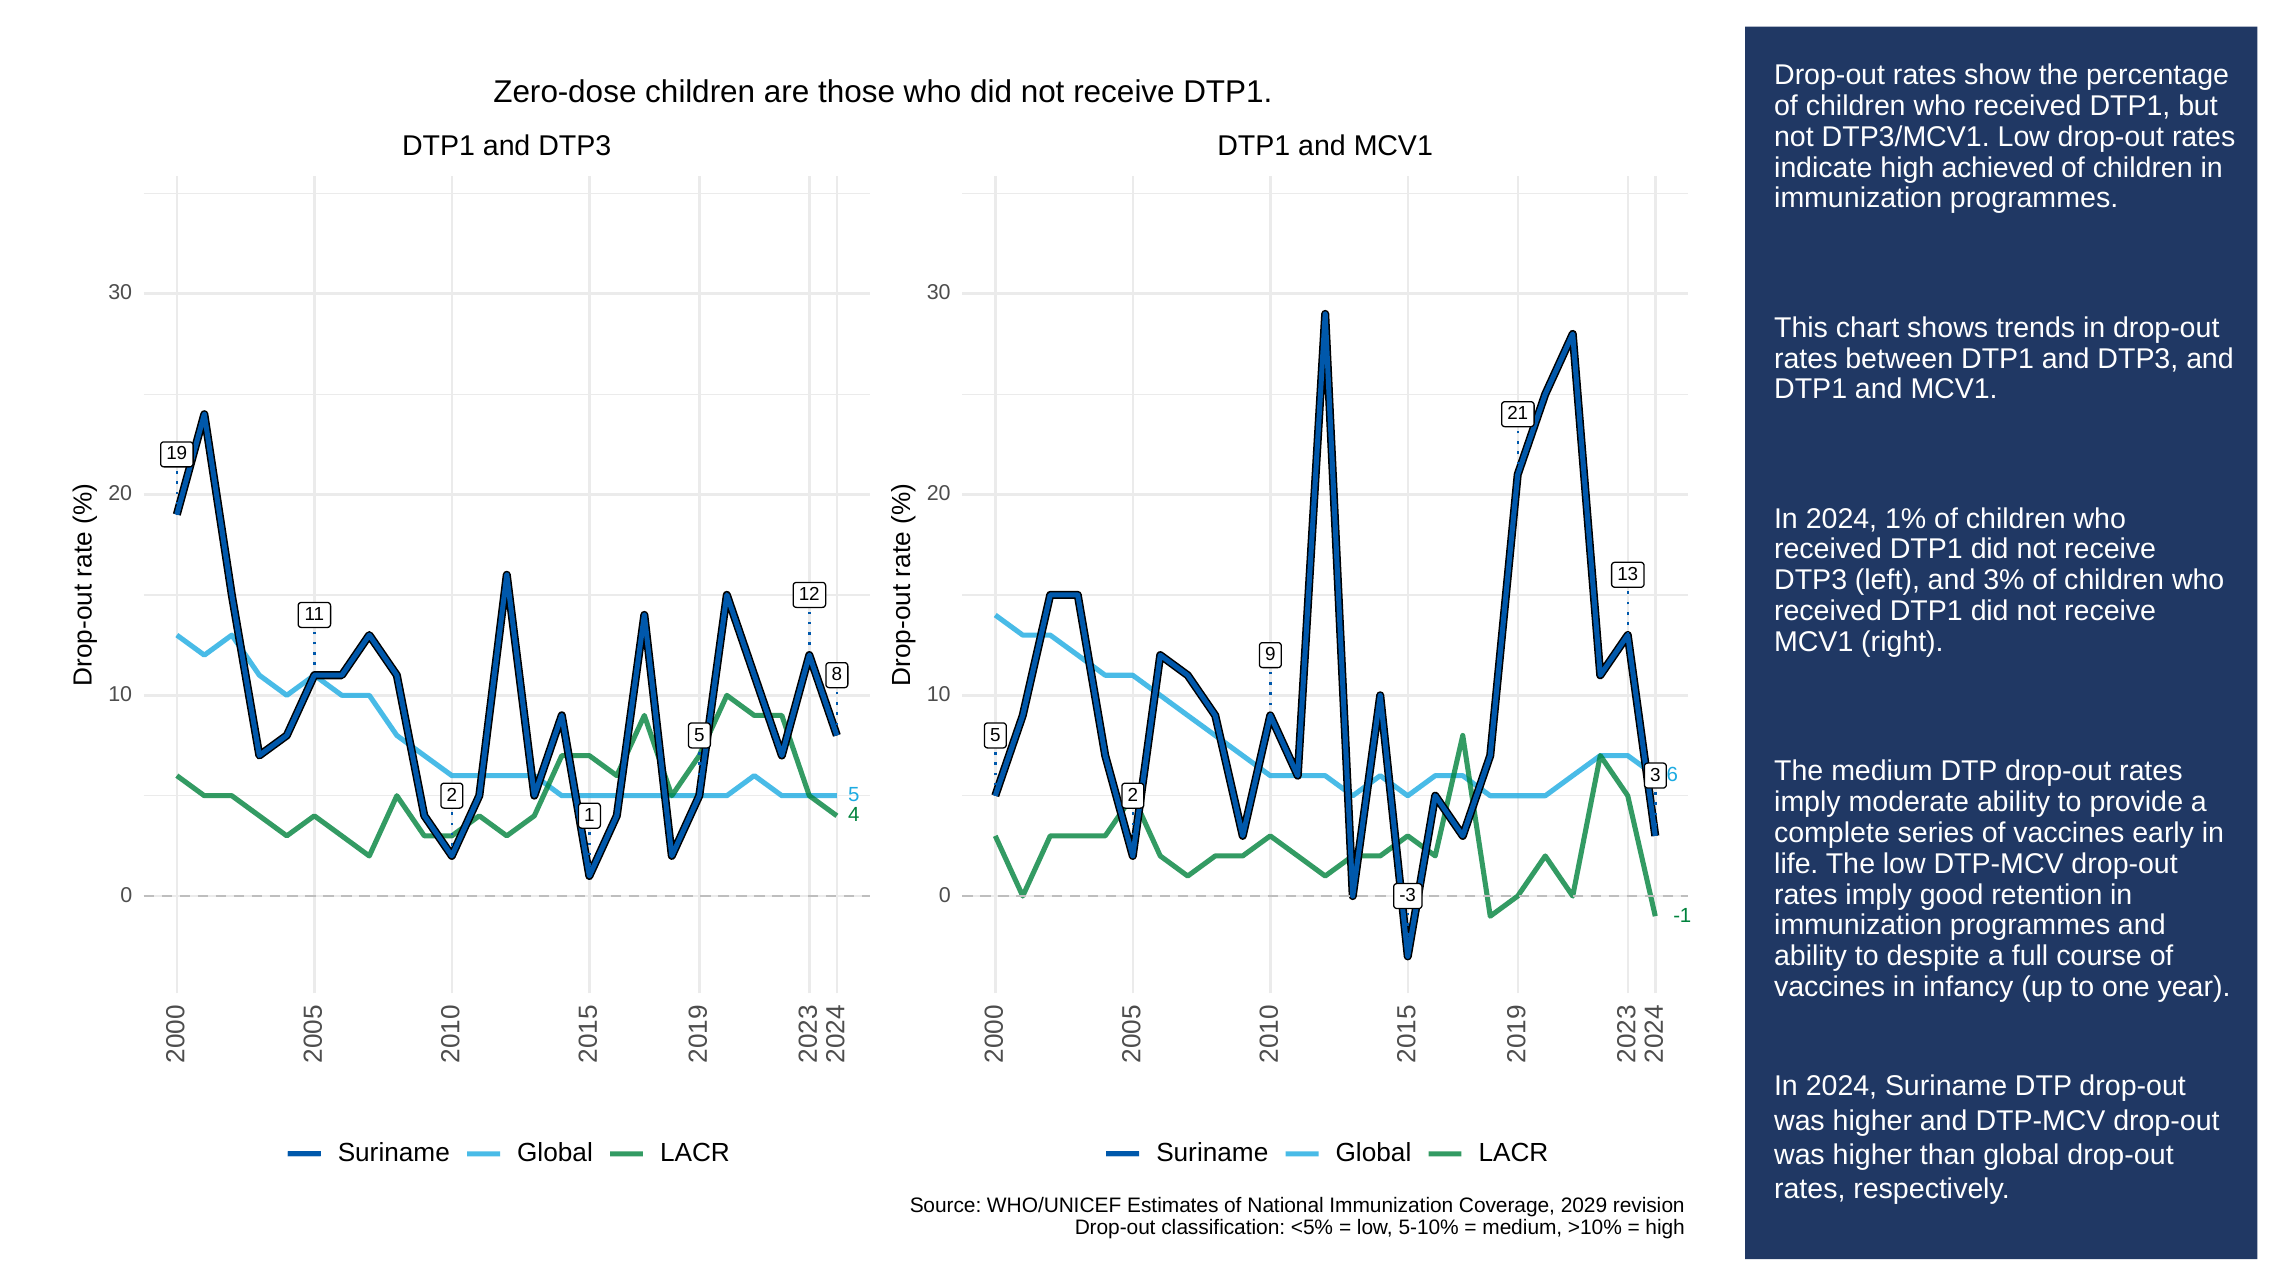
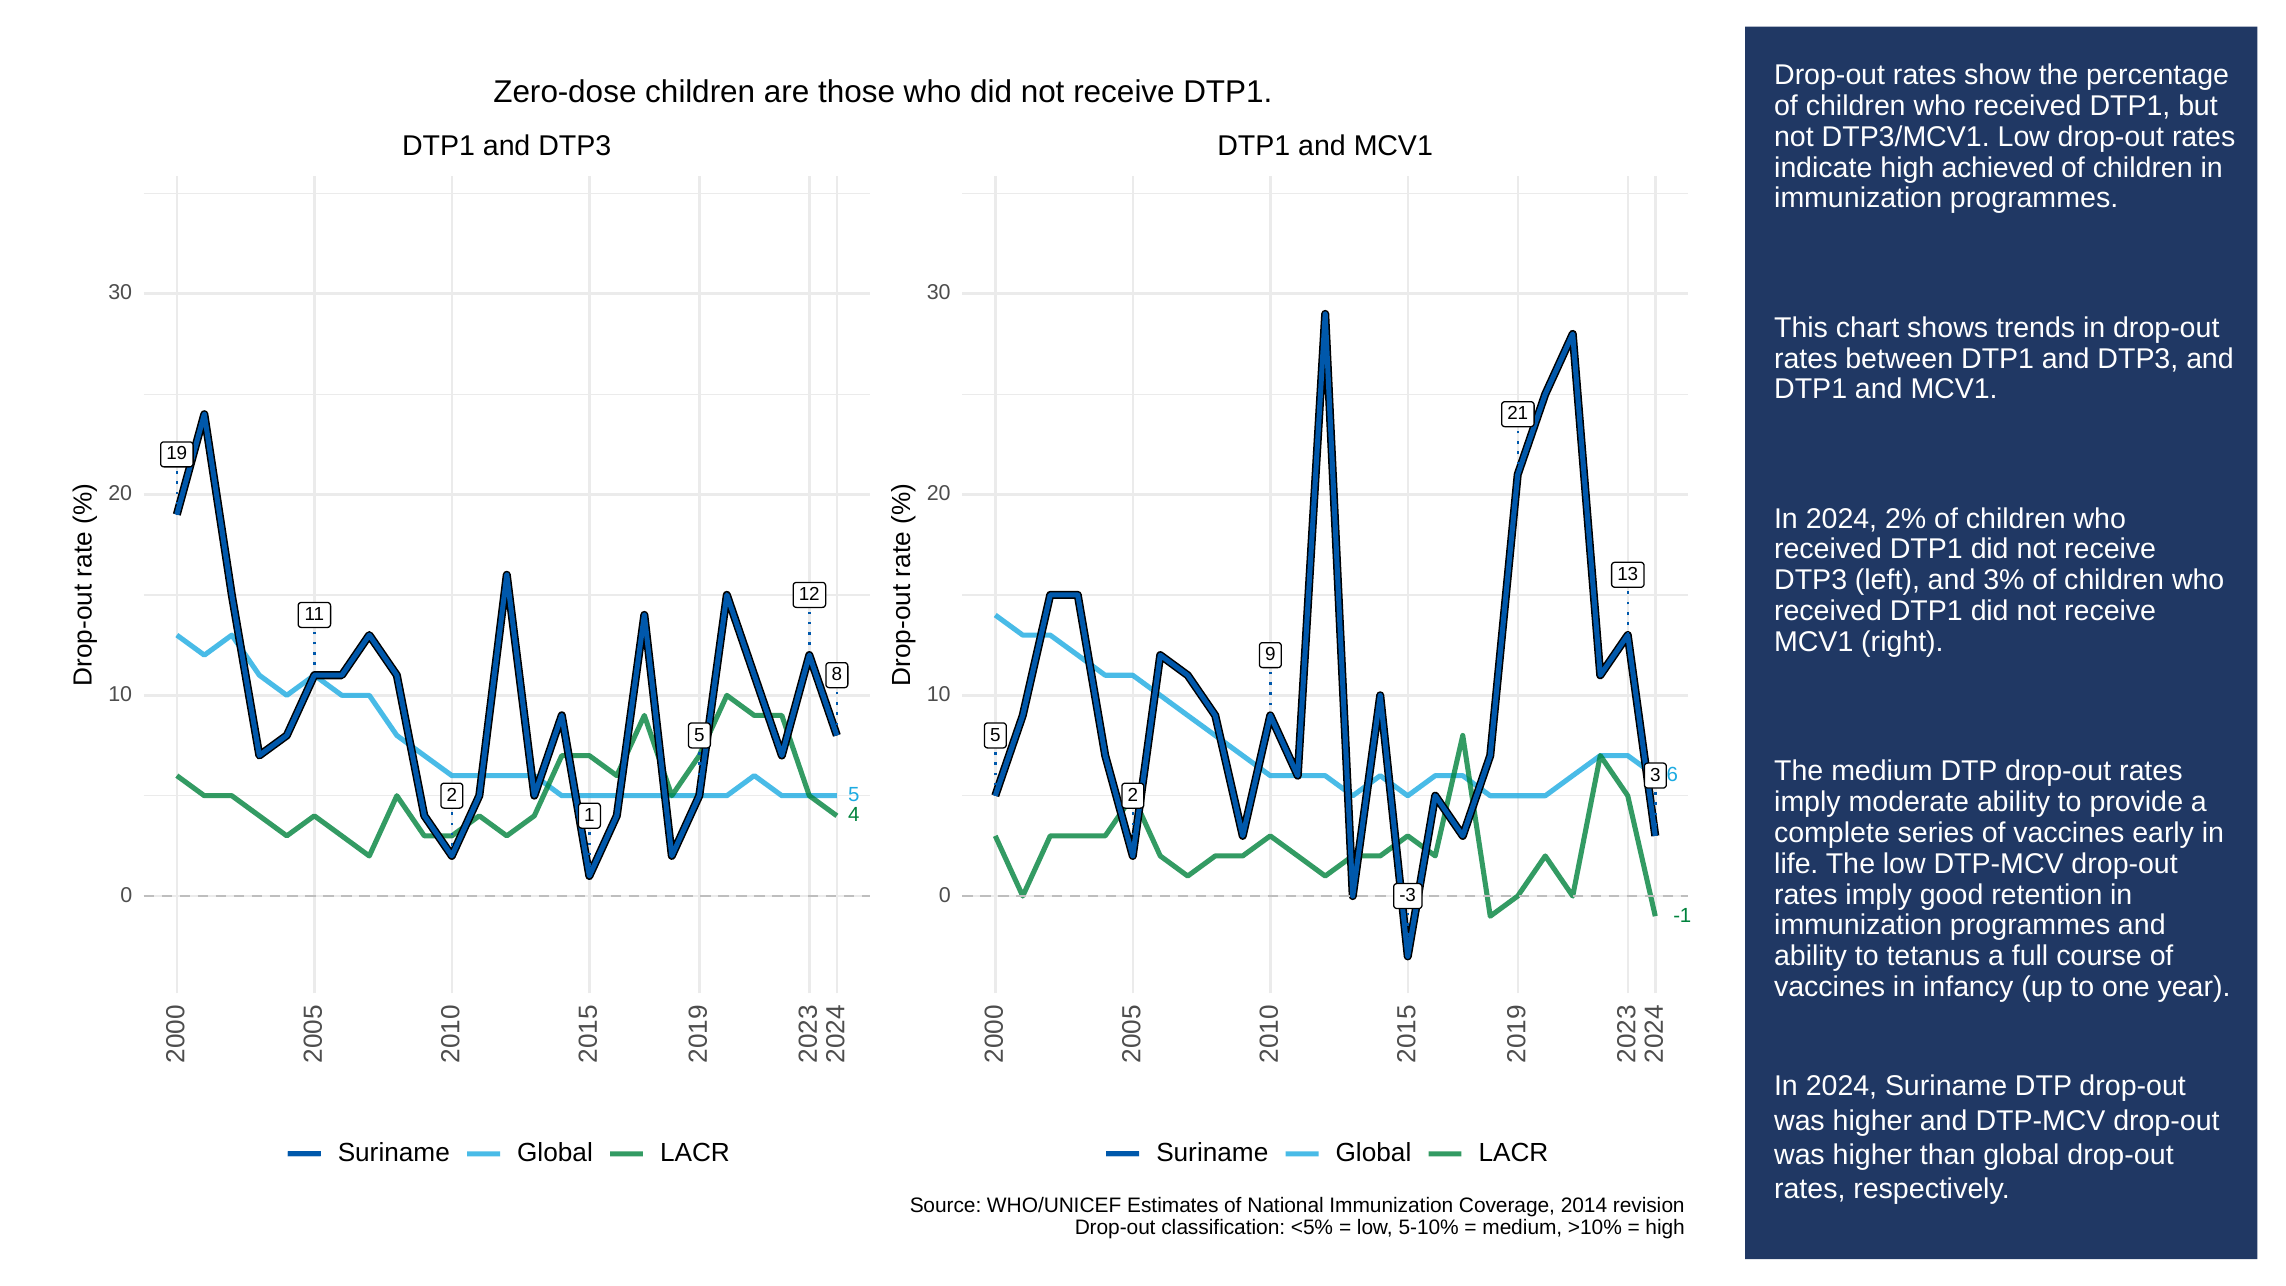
1%: 1% -> 2%
despite: despite -> tetanus
2029: 2029 -> 2014
